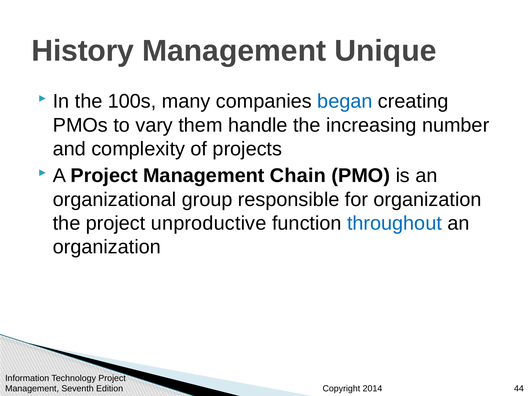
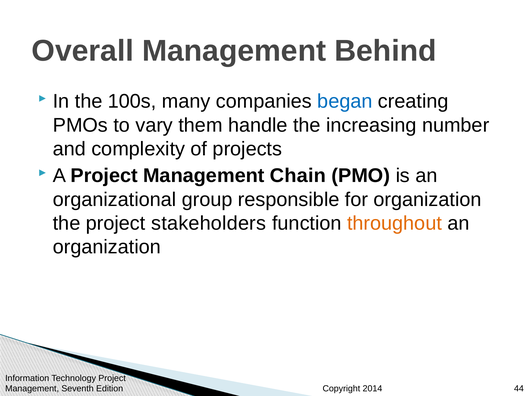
History: History -> Overall
Unique: Unique -> Behind
unproductive: unproductive -> stakeholders
throughout colour: blue -> orange
